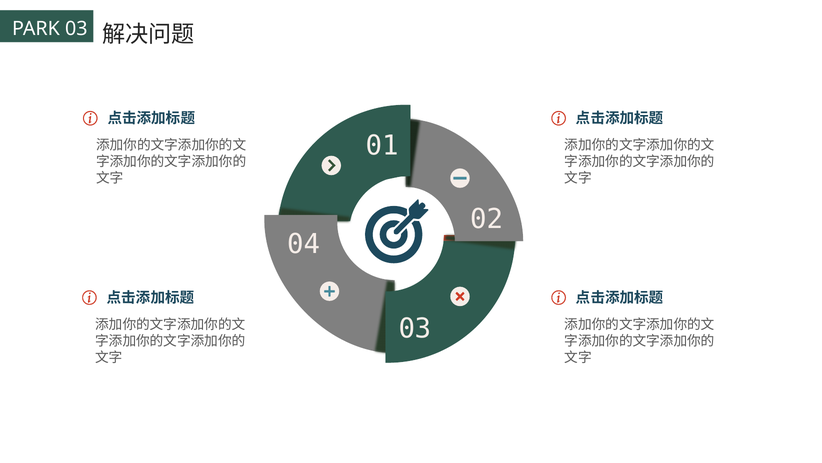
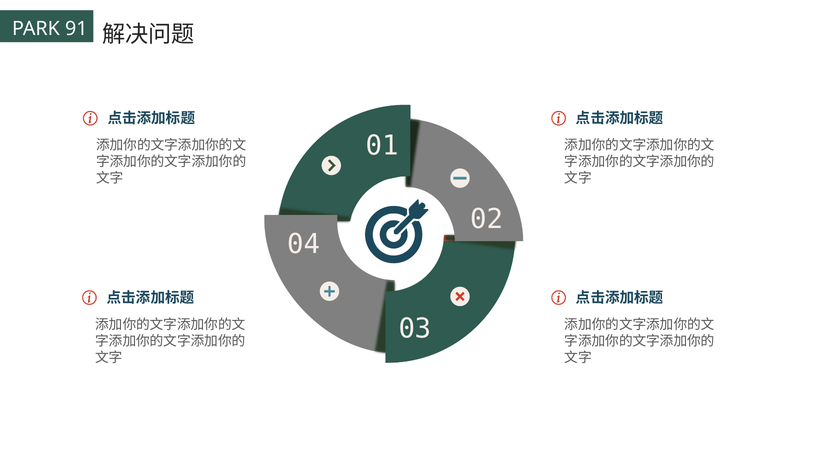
03 at (76, 29): 03 -> 91
